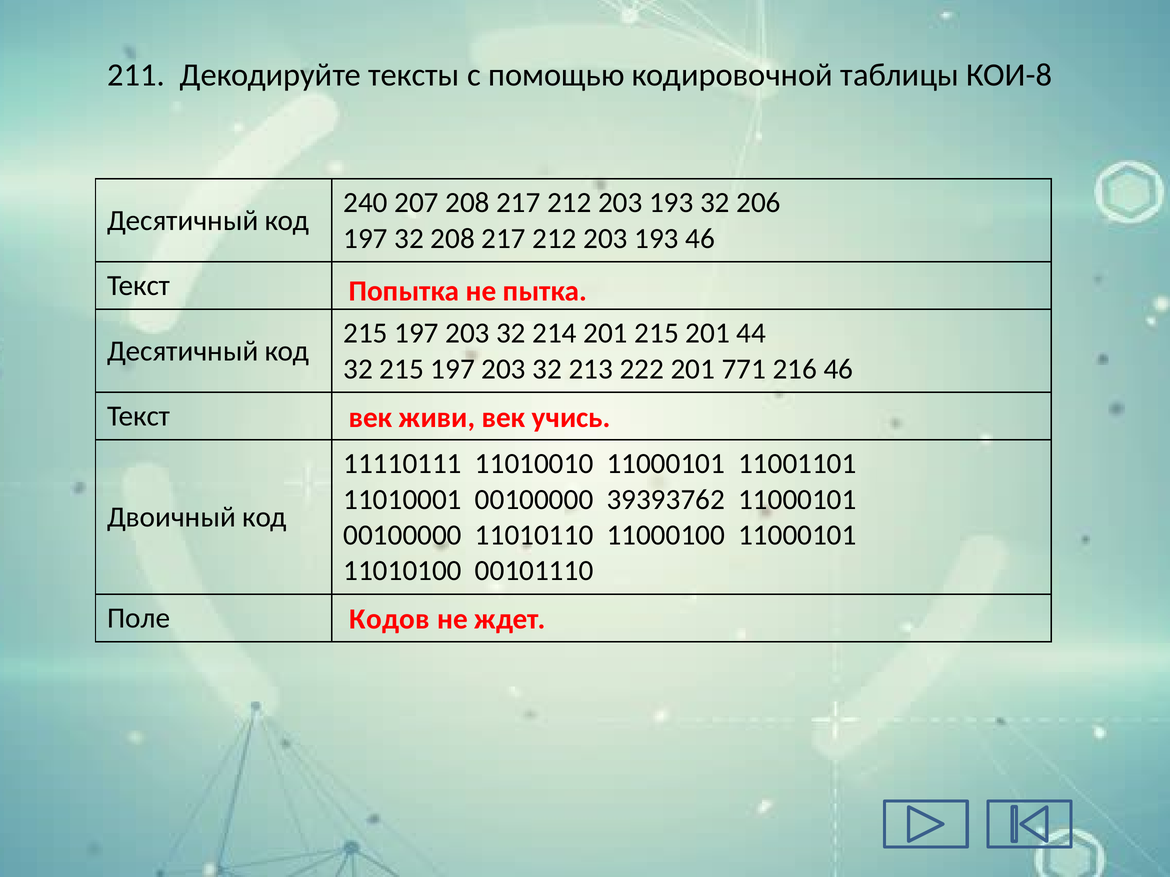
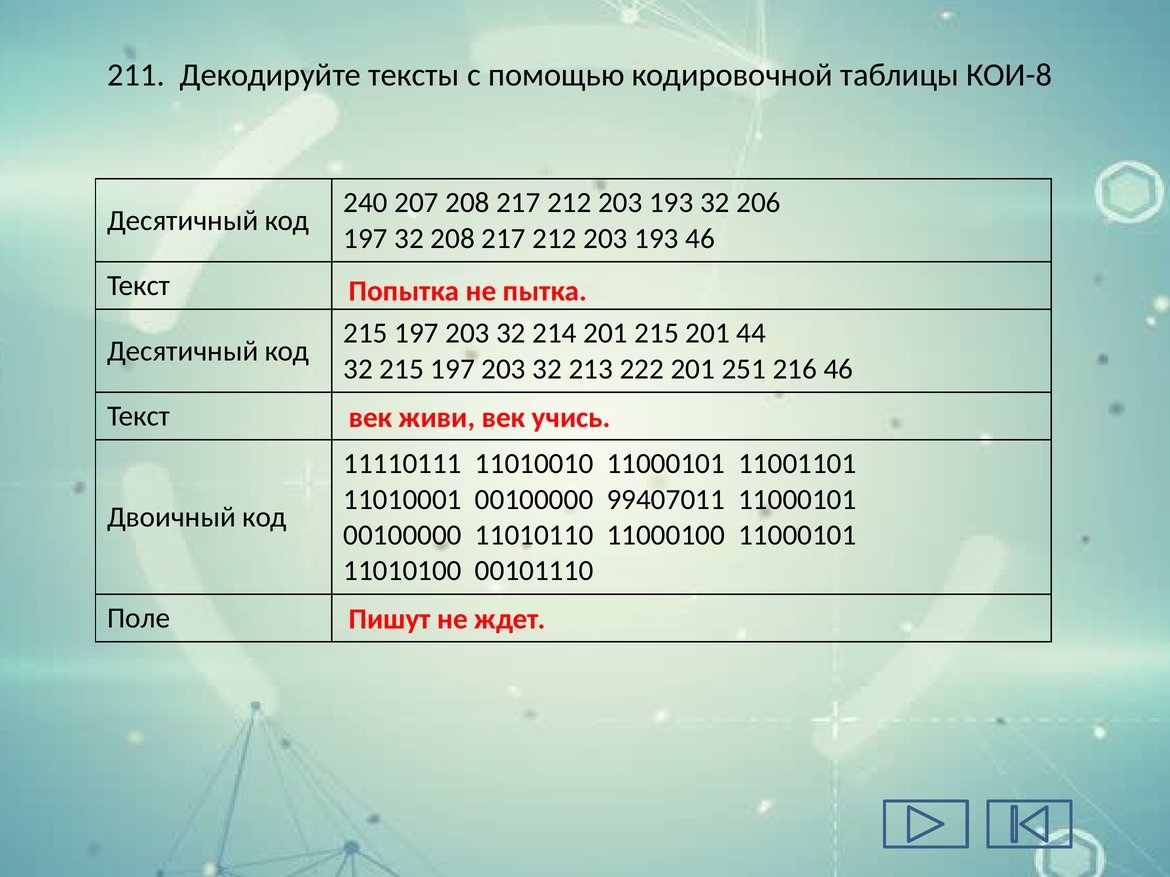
771: 771 -> 251
39393762: 39393762 -> 99407011
Кодов: Кодов -> Пишут
